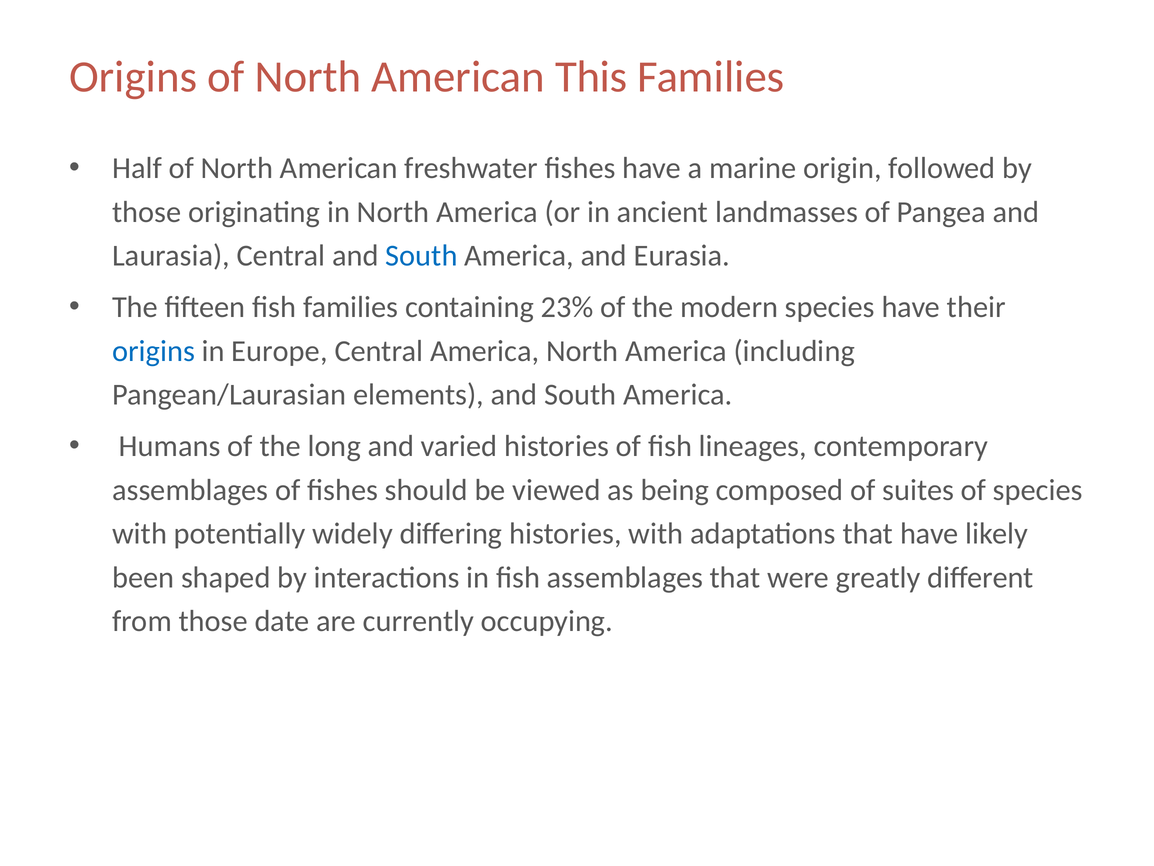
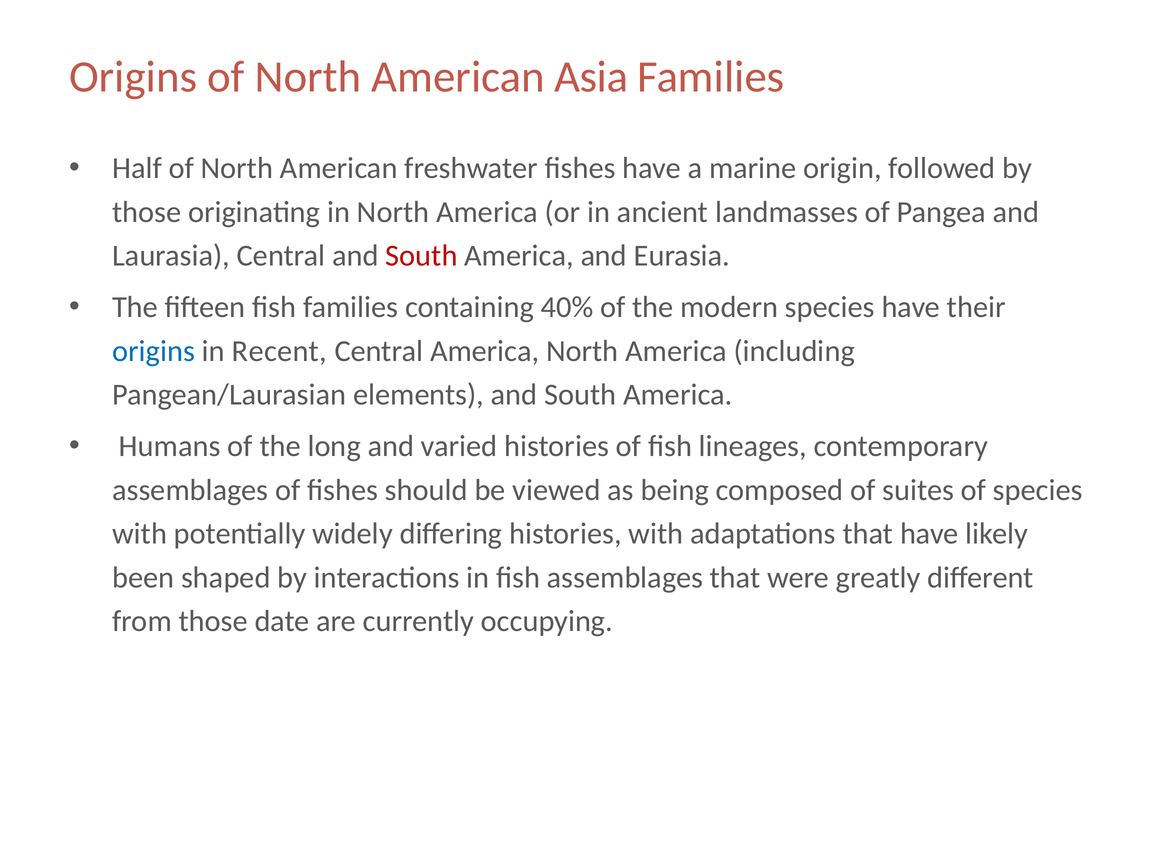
This: This -> Asia
South at (422, 256) colour: blue -> red
23%: 23% -> 40%
Europe: Europe -> Recent
